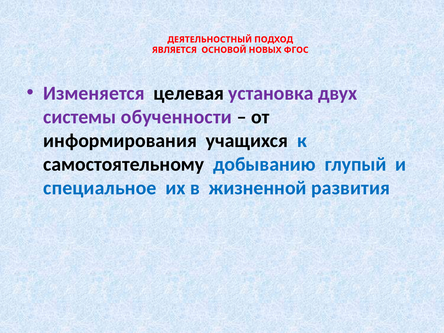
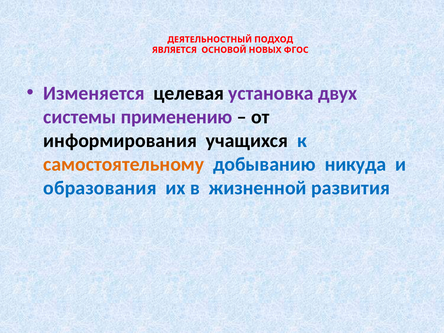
обученности: обученности -> применению
самостоятельному colour: black -> orange
глупый: глупый -> никуда
специальное: специальное -> образования
